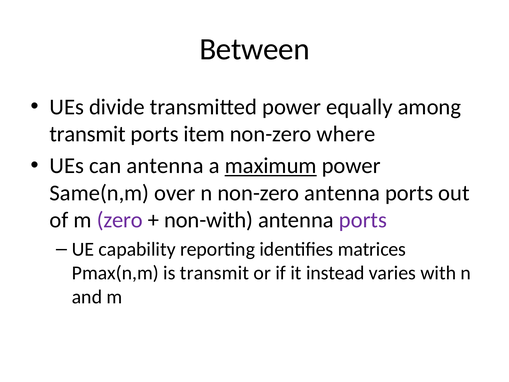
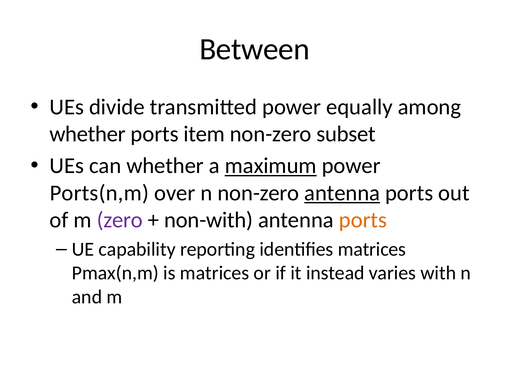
transmit at (88, 134): transmit -> whether
where: where -> subset
can antenna: antenna -> whether
Same(n,m: Same(n,m -> Ports(n,m
antenna at (342, 193) underline: none -> present
ports at (363, 220) colour: purple -> orange
is transmit: transmit -> matrices
